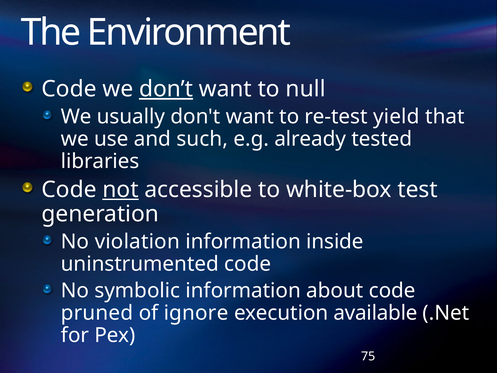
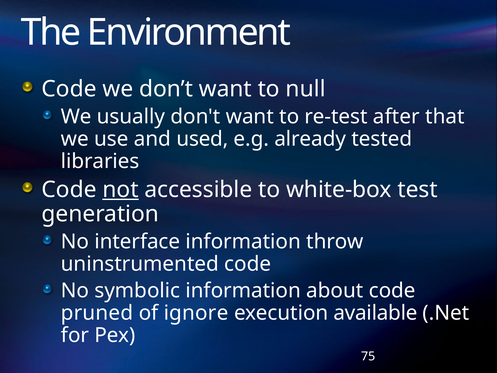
don’t underline: present -> none
yield: yield -> after
such: such -> used
violation: violation -> interface
inside: inside -> throw
